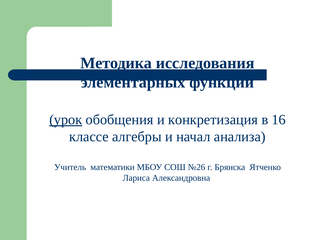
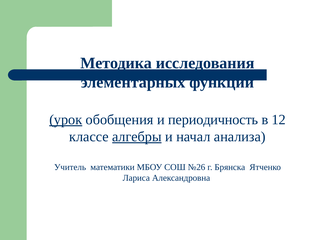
конкретизация: конкретизация -> периодичность
16: 16 -> 12
алгебры underline: none -> present
